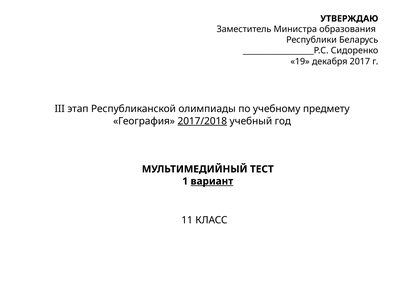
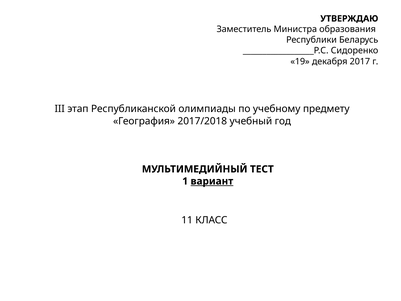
2017/2018 underline: present -> none
